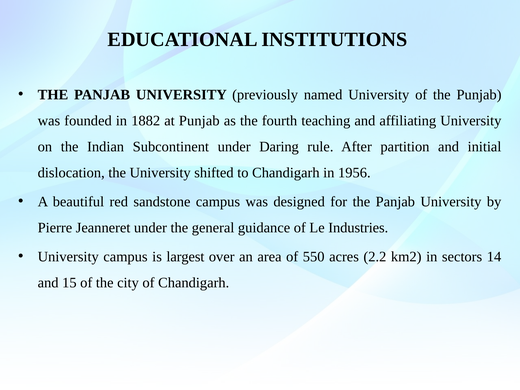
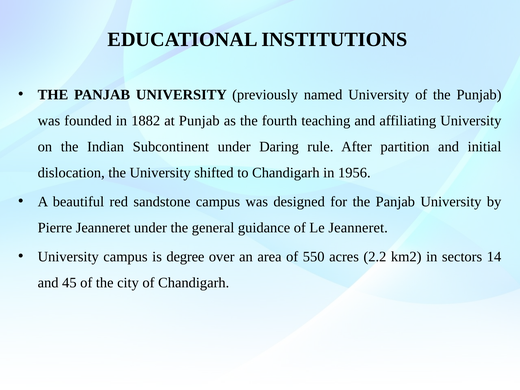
Le Industries: Industries -> Jeanneret
largest: largest -> degree
15: 15 -> 45
